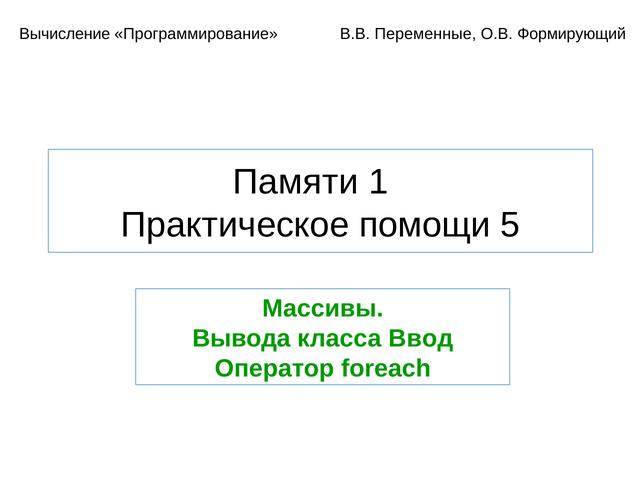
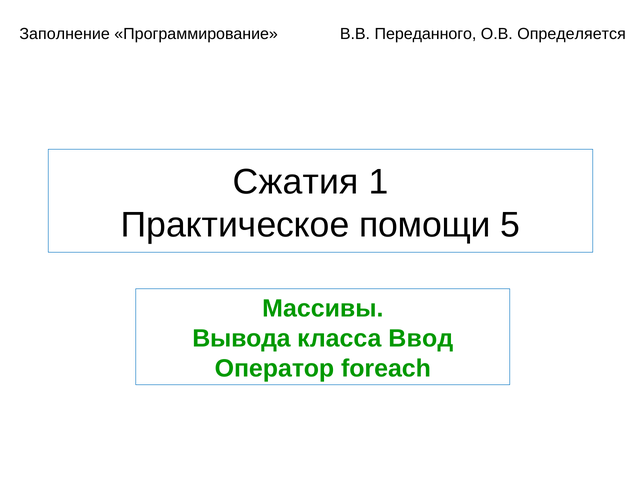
Вычисление: Вычисление -> Заполнение
Переменные: Переменные -> Переданного
Формирующий: Формирующий -> Определяется
Памяти: Памяти -> Сжатия
